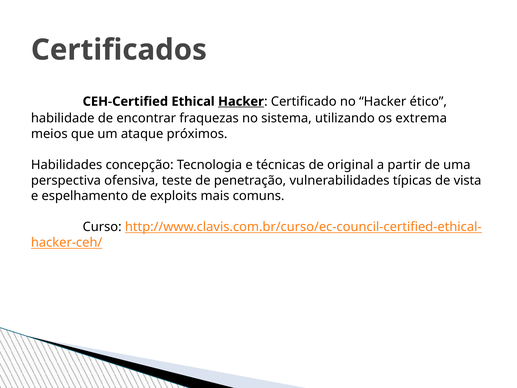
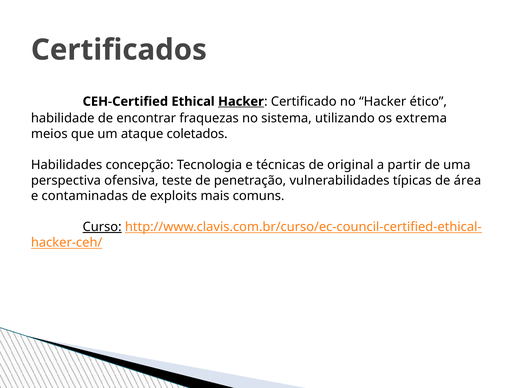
próximos: próximos -> coletados
vista: vista -> área
espelhamento: espelhamento -> contaminadas
Curso underline: none -> present
